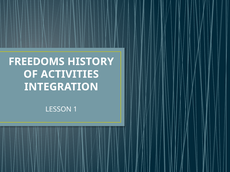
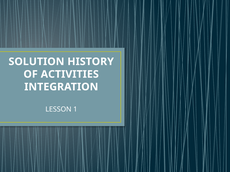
FREEDOMS: FREEDOMS -> SOLUTION
